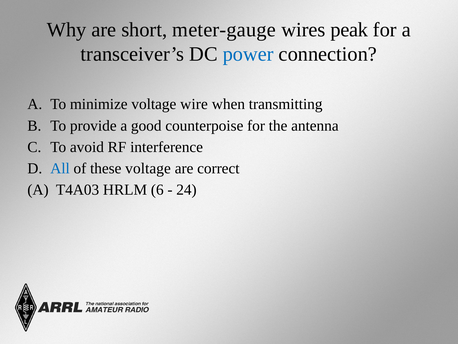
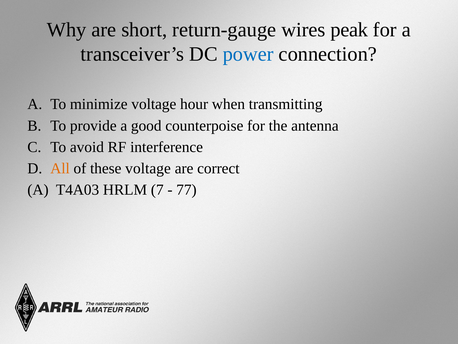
meter-gauge: meter-gauge -> return-gauge
wire: wire -> hour
All colour: blue -> orange
6: 6 -> 7
24: 24 -> 77
